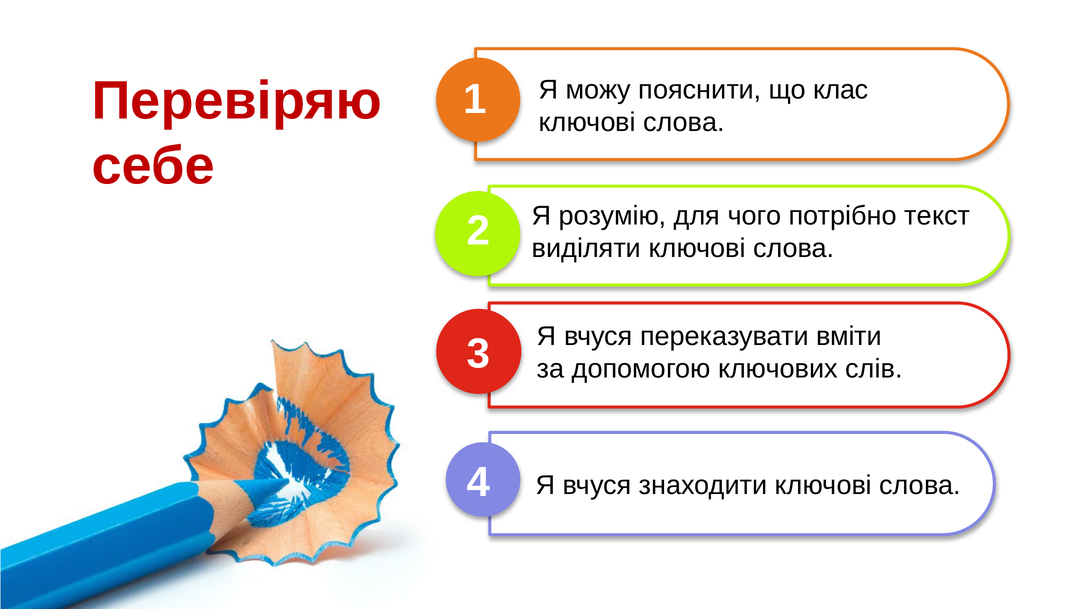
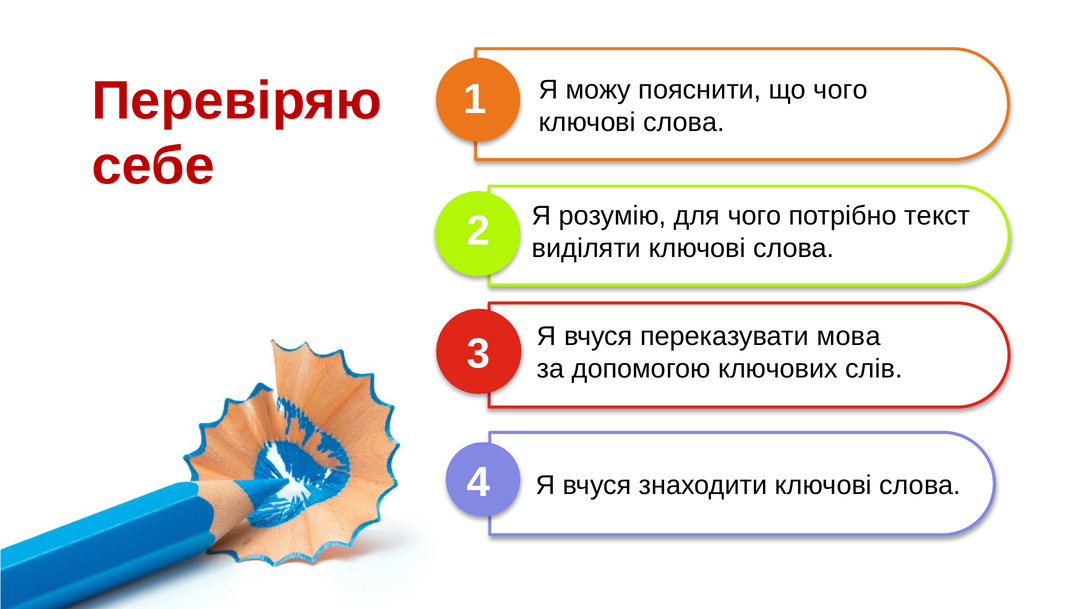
що клас: клас -> чого
вміти: вміти -> мова
